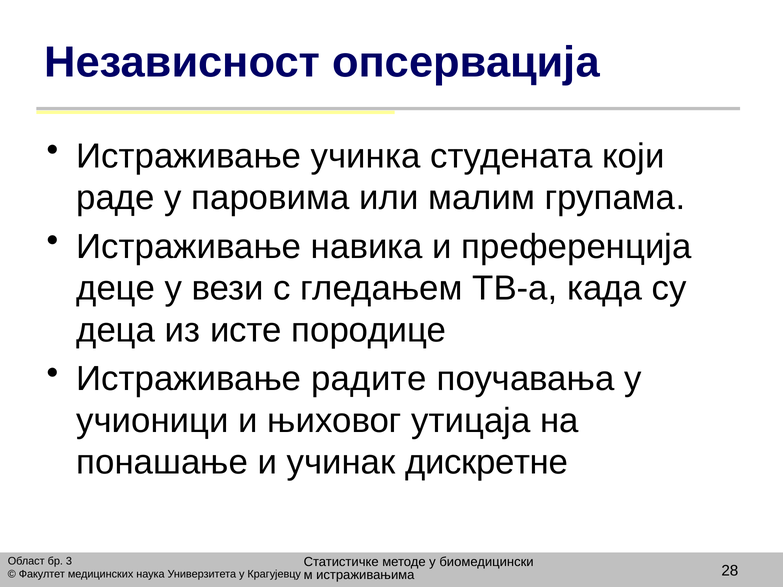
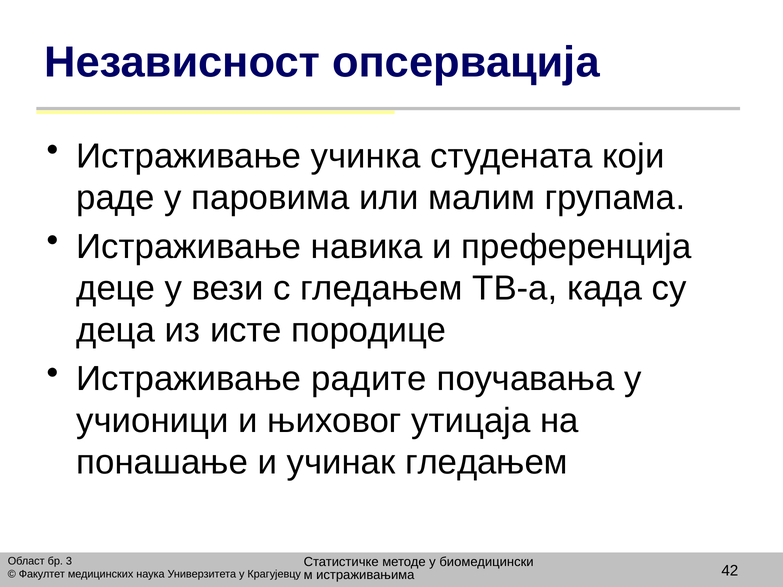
учинак дискретне: дискретне -> гледањем
28: 28 -> 42
